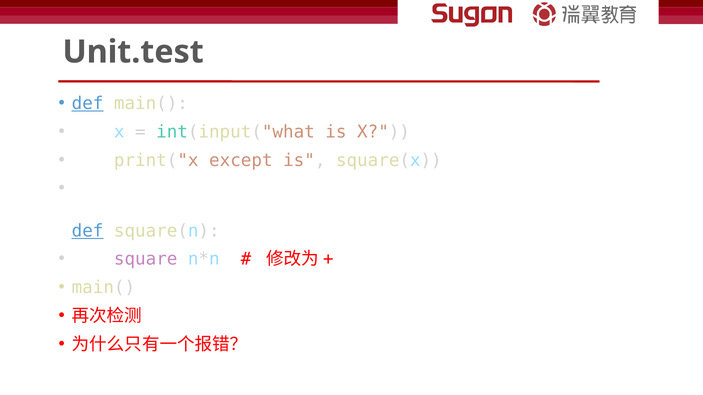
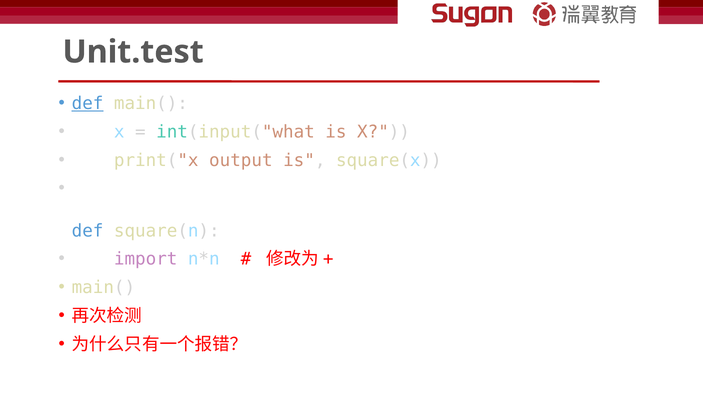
except: except -> output
def at (88, 231) underline: present -> none
square: square -> import
